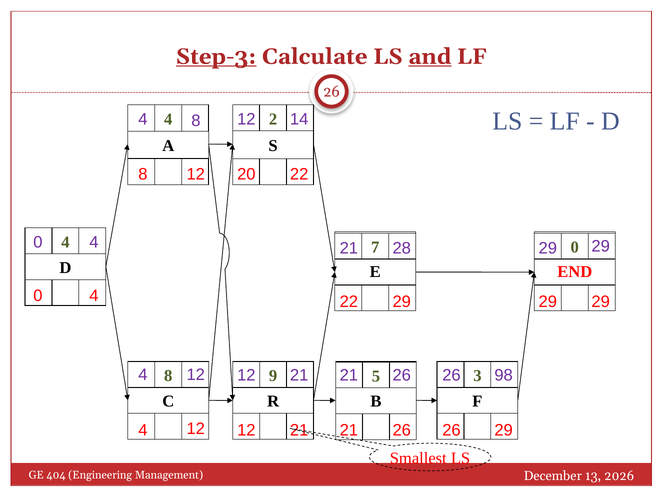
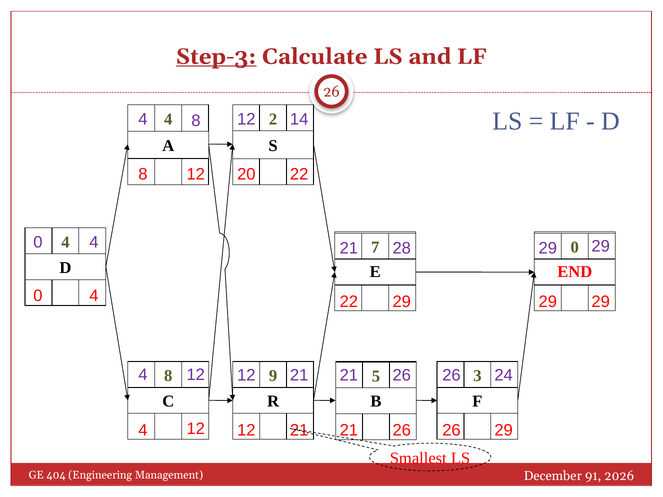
and underline: present -> none
98: 98 -> 24
13: 13 -> 91
